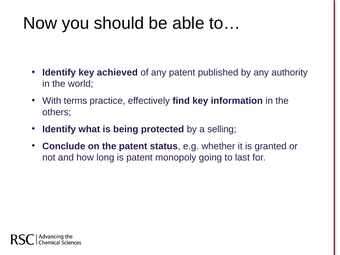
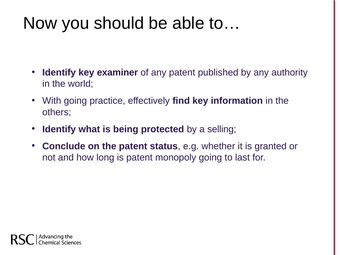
achieved: achieved -> examiner
With terms: terms -> going
